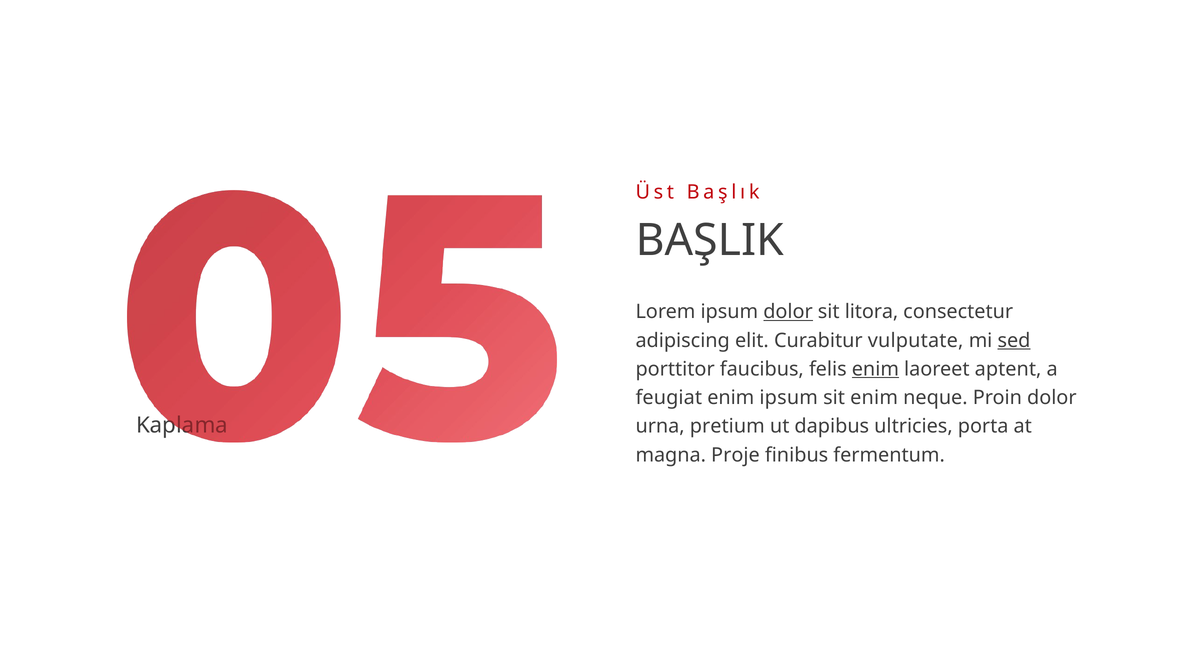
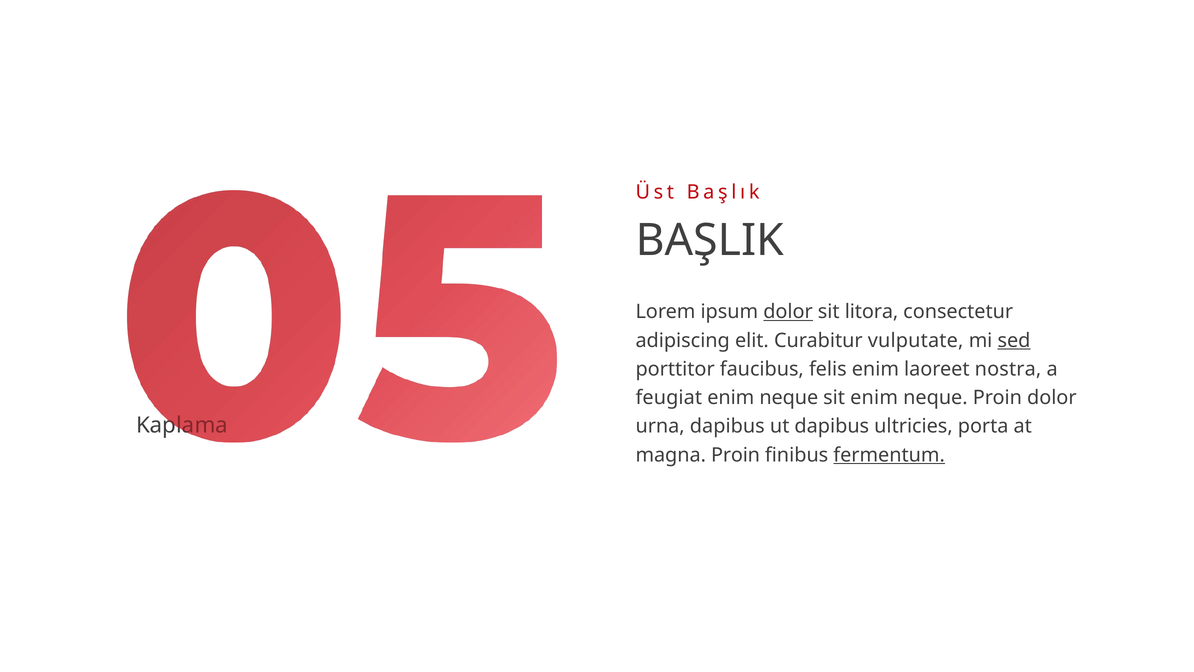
enim at (875, 369) underline: present -> none
aptent: aptent -> nostra
ipsum at (789, 398): ipsum -> neque
urna pretium: pretium -> dapibus
magna Proje: Proje -> Proin
fermentum underline: none -> present
